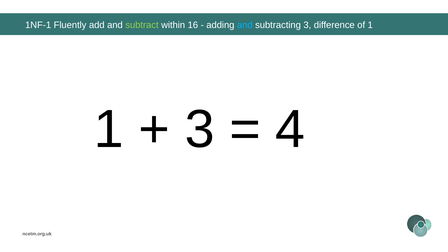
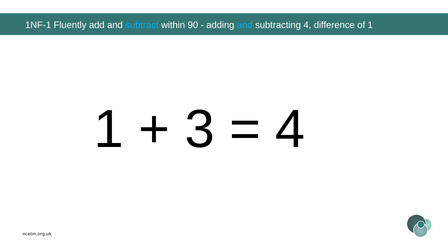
subtract colour: light green -> light blue
16: 16 -> 90
subtracting 3: 3 -> 4
